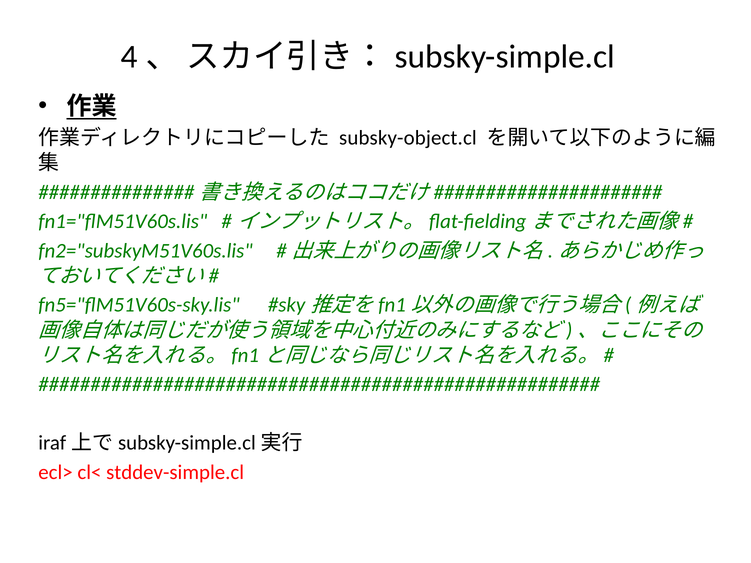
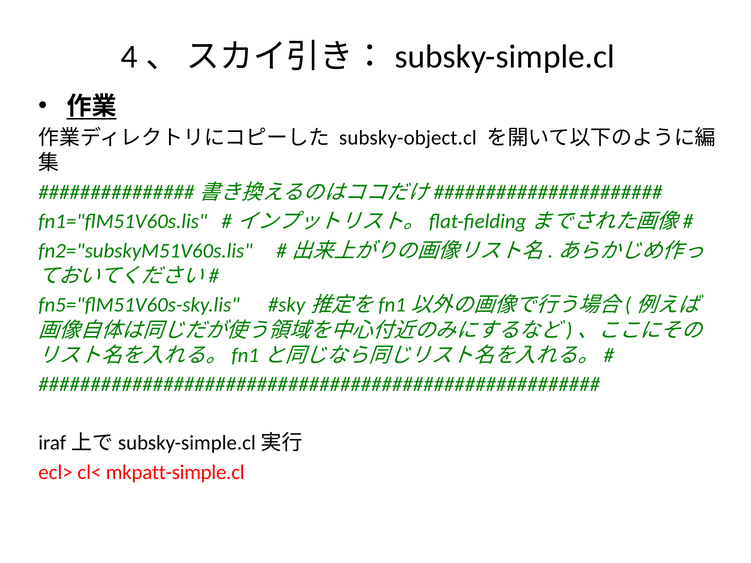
stddev-simple.cl: stddev-simple.cl -> mkpatt-simple.cl
